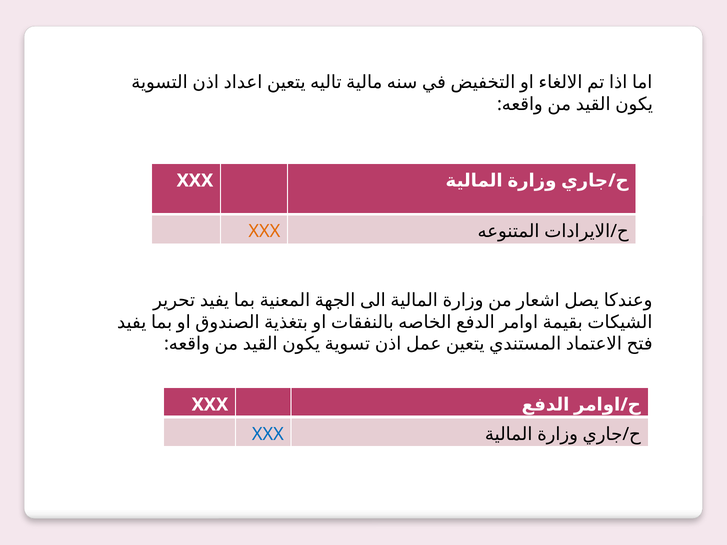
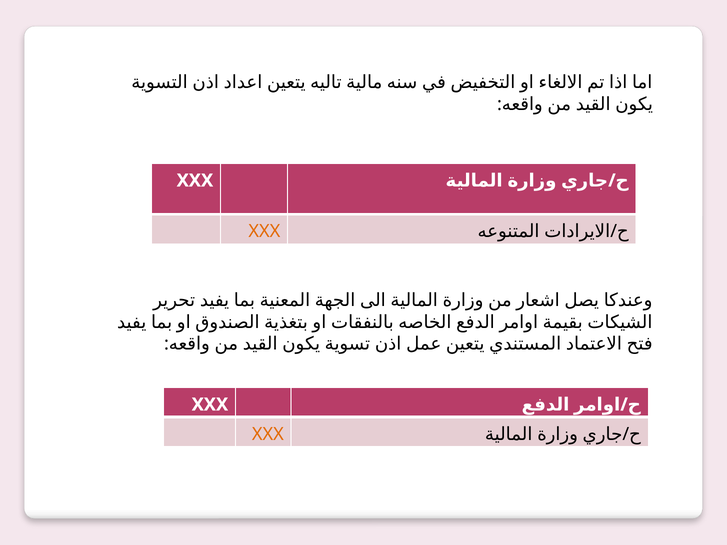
XXX at (268, 434) colour: blue -> orange
